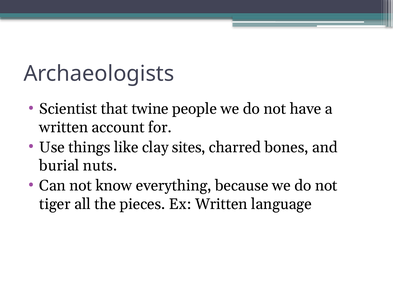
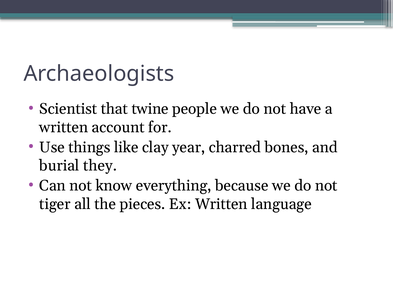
sites: sites -> year
nuts: nuts -> they
